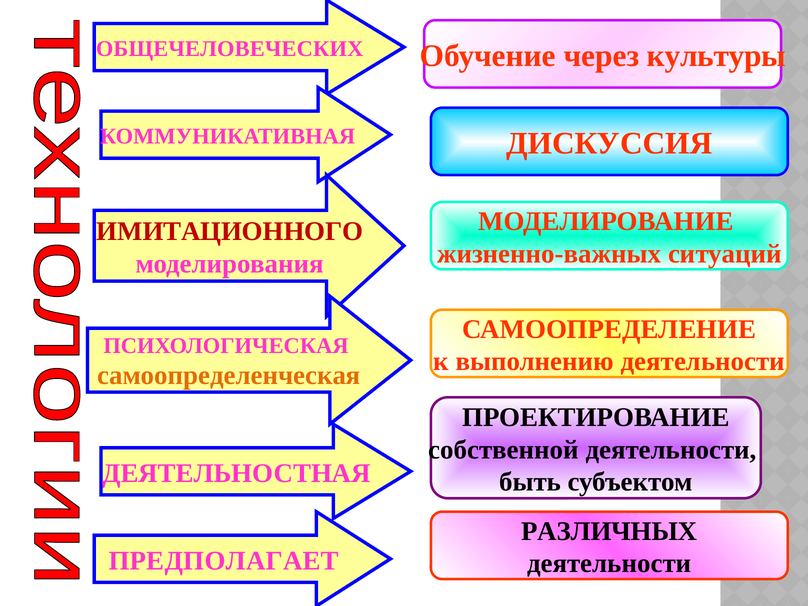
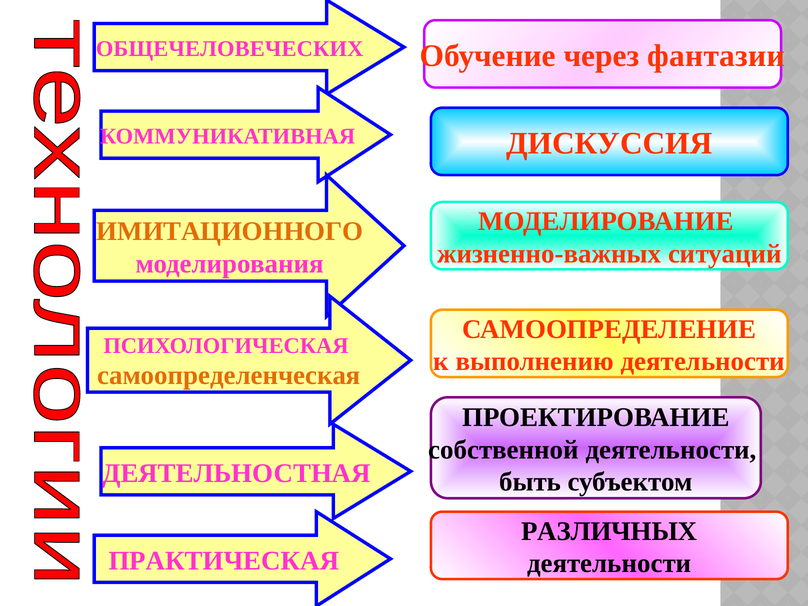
культуры: культуры -> фантазии
ИМИТАЦИОННОГО colour: red -> orange
ПРЕДПОЛАГАЕТ: ПРЕДПОЛАГАЕТ -> ПРАКТИЧЕСКАЯ
